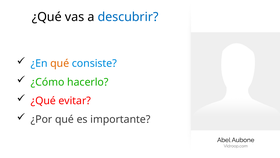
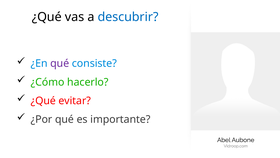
qué at (60, 63) colour: orange -> purple
